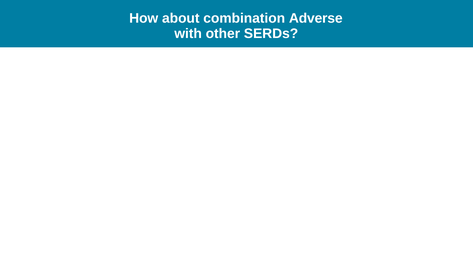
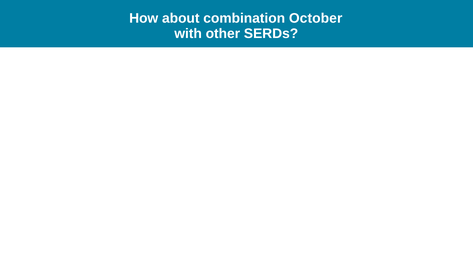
Adverse: Adverse -> October
